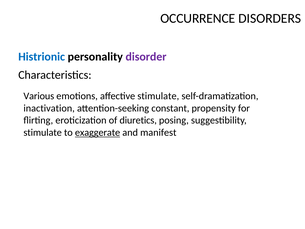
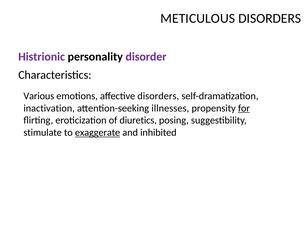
OCCURRENCE: OCCURRENCE -> METICULOUS
Histrionic colour: blue -> purple
affective stimulate: stimulate -> disorders
constant: constant -> illnesses
for underline: none -> present
manifest: manifest -> inhibited
